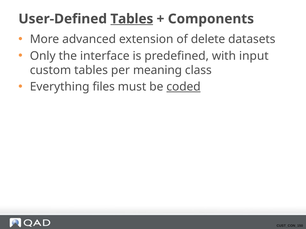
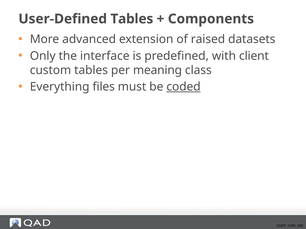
Tables at (132, 19) underline: present -> none
delete: delete -> raised
input: input -> client
